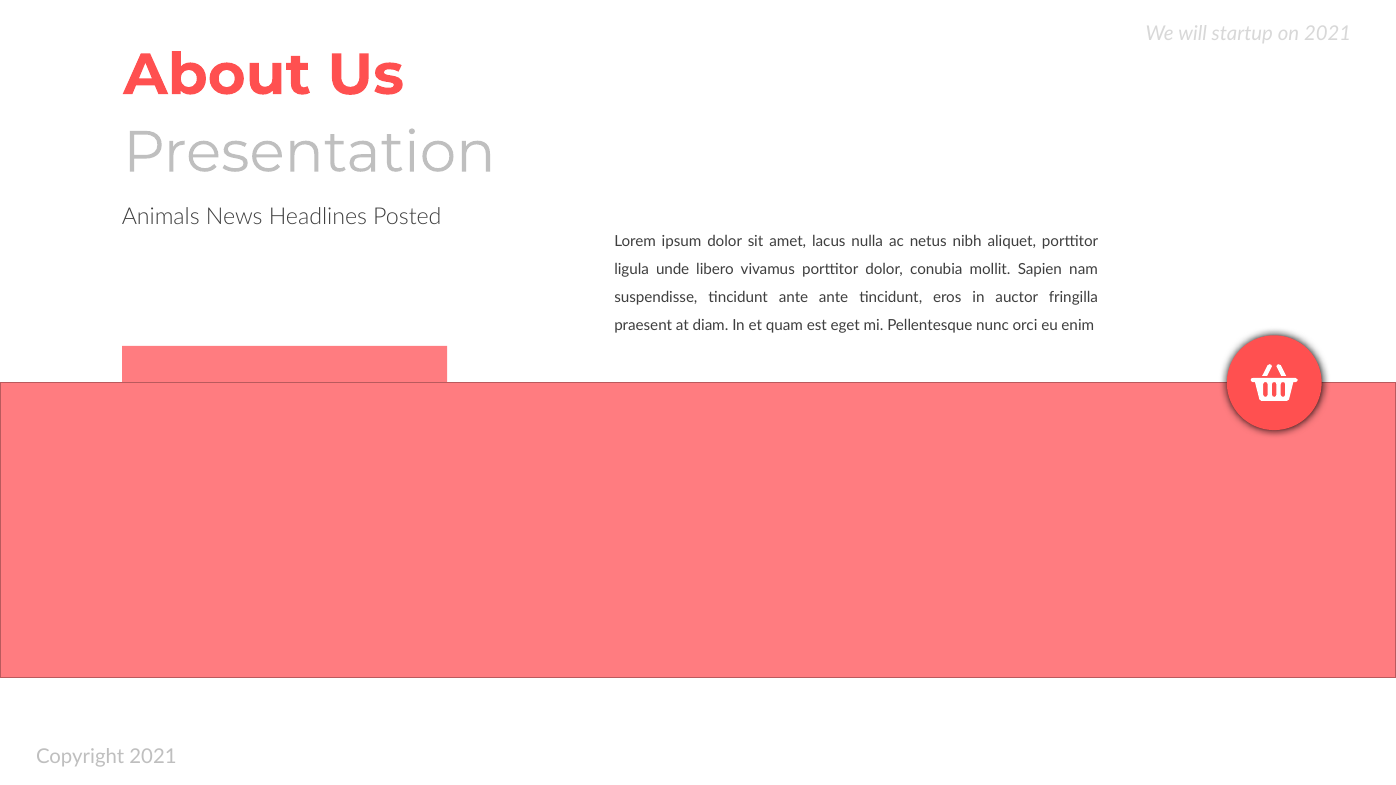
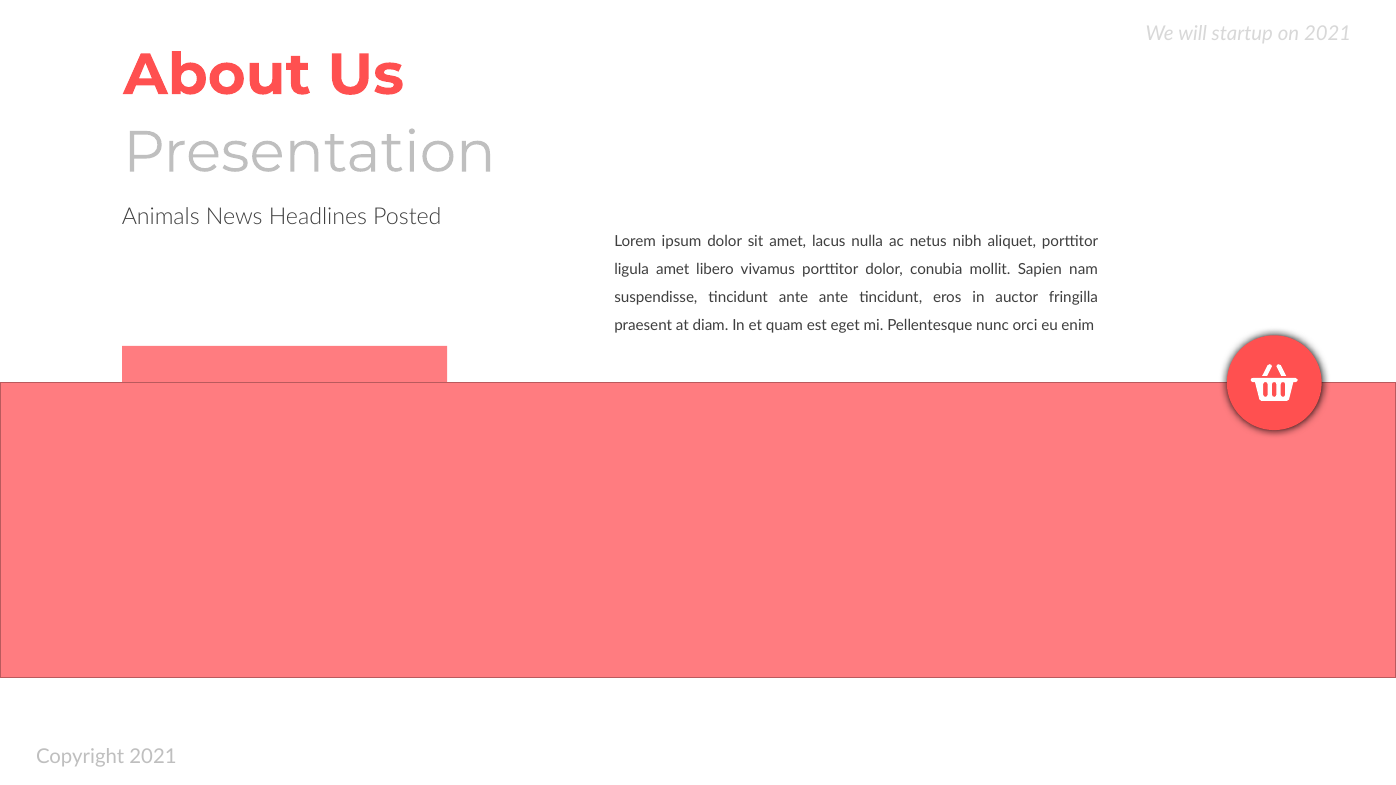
ligula unde: unde -> amet
